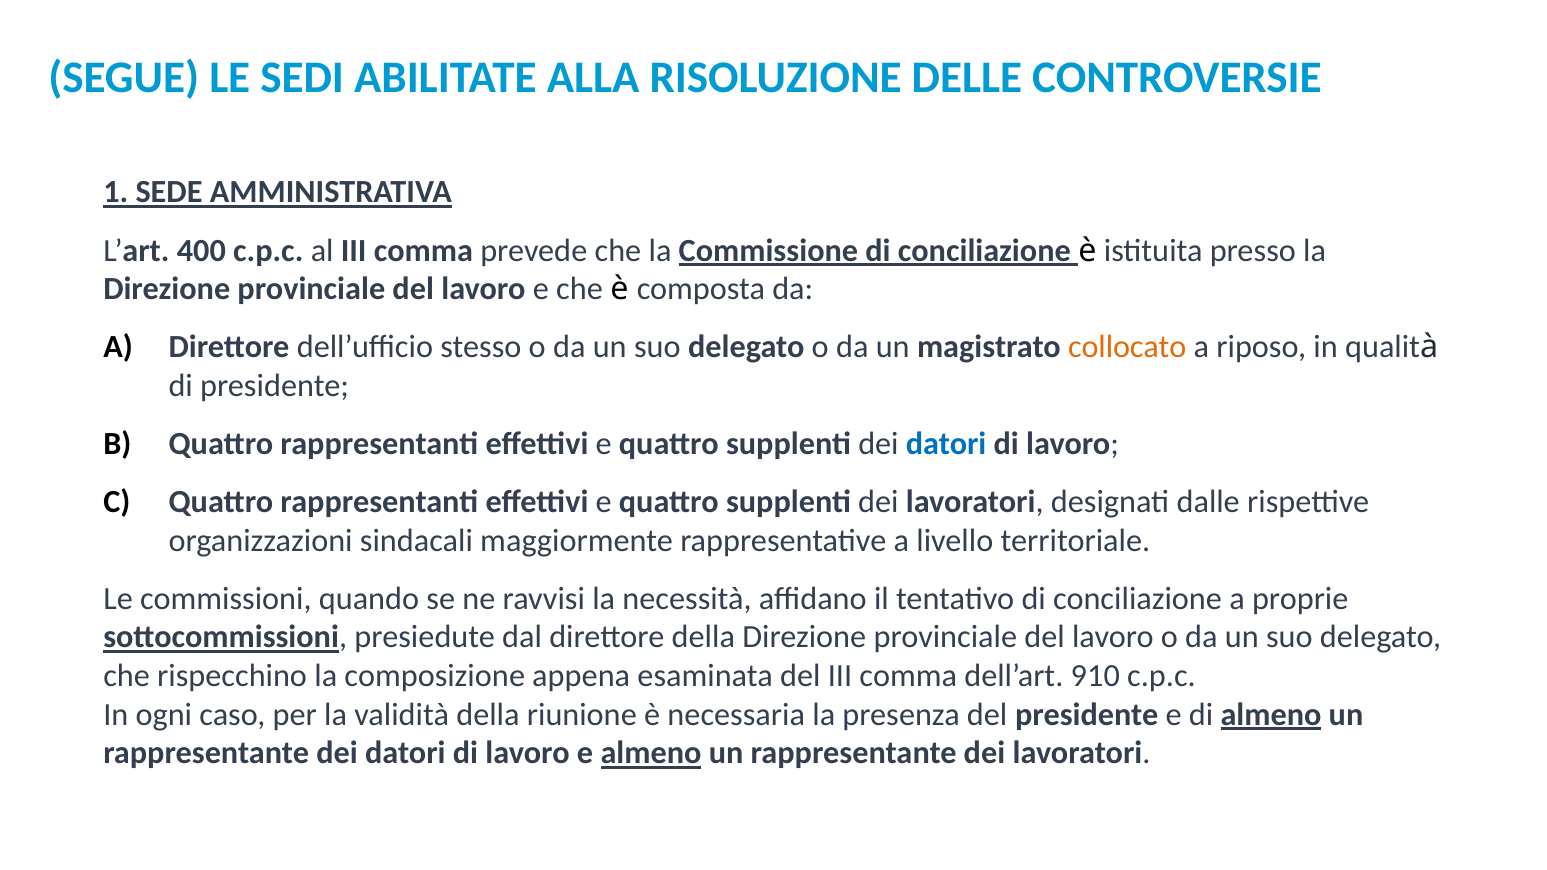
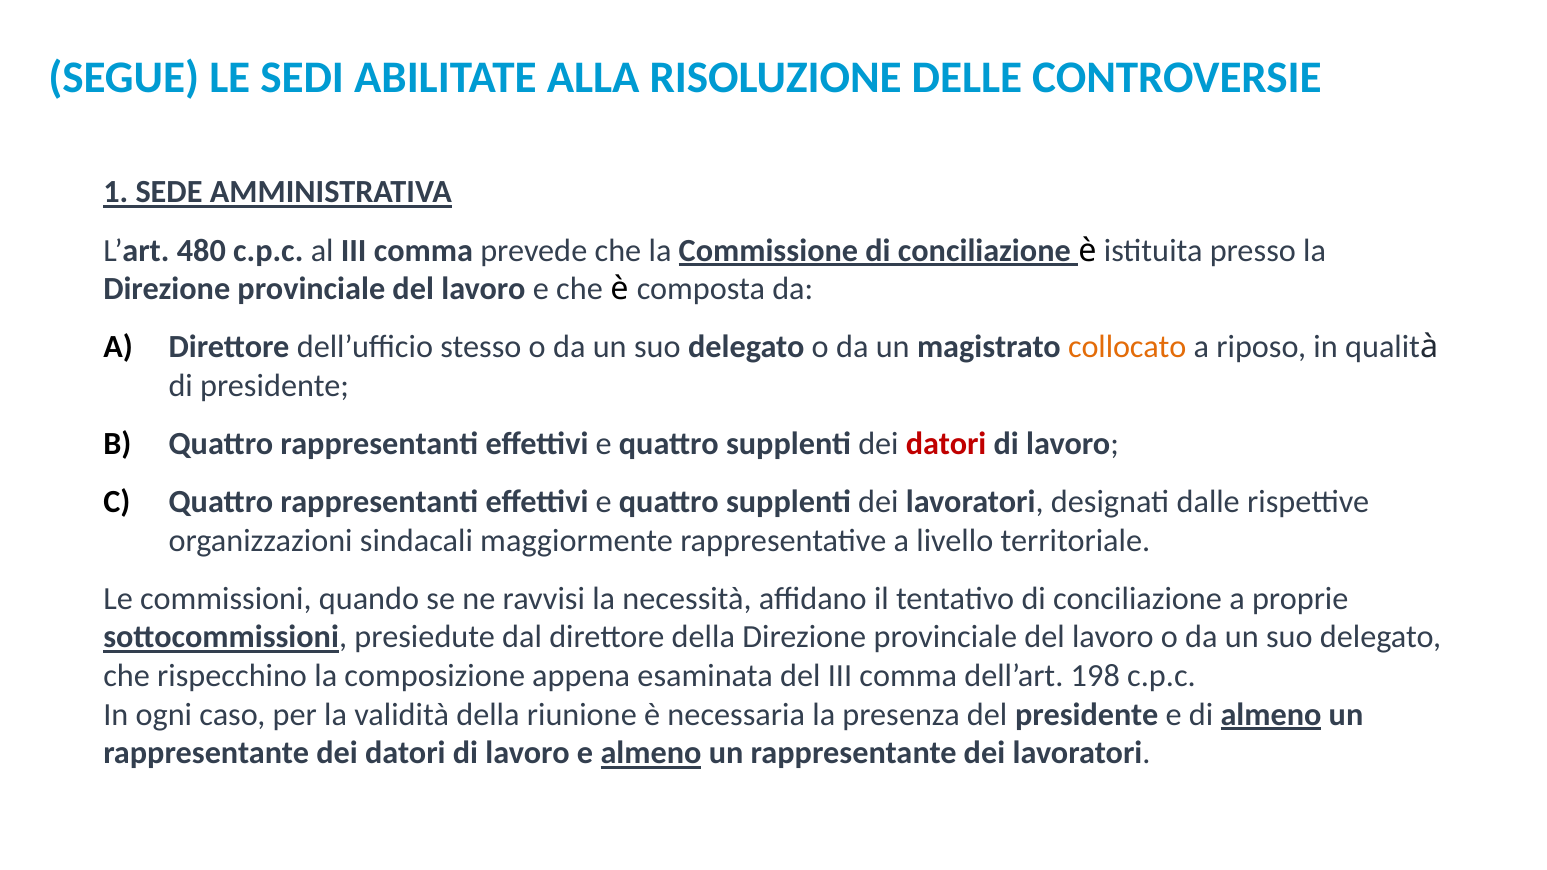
400: 400 -> 480
datori at (946, 444) colour: blue -> red
910: 910 -> 198
